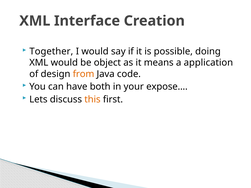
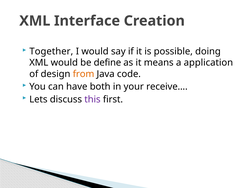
object: object -> define
expose…: expose… -> receive…
this colour: orange -> purple
